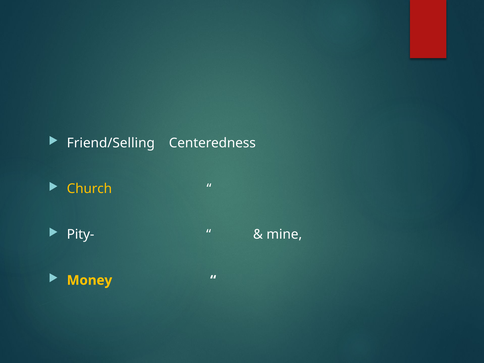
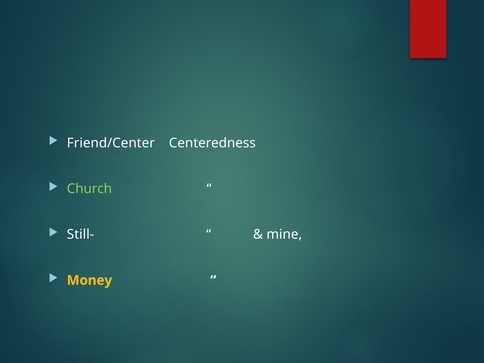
Friend/Selling: Friend/Selling -> Friend/Center
Church colour: yellow -> light green
Pity-: Pity- -> Still-
